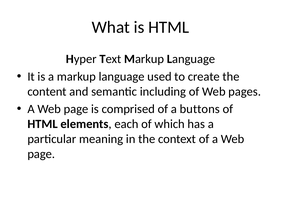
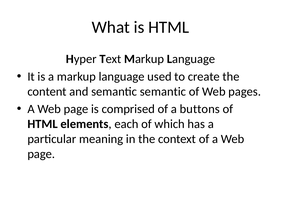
semantic including: including -> semantic
